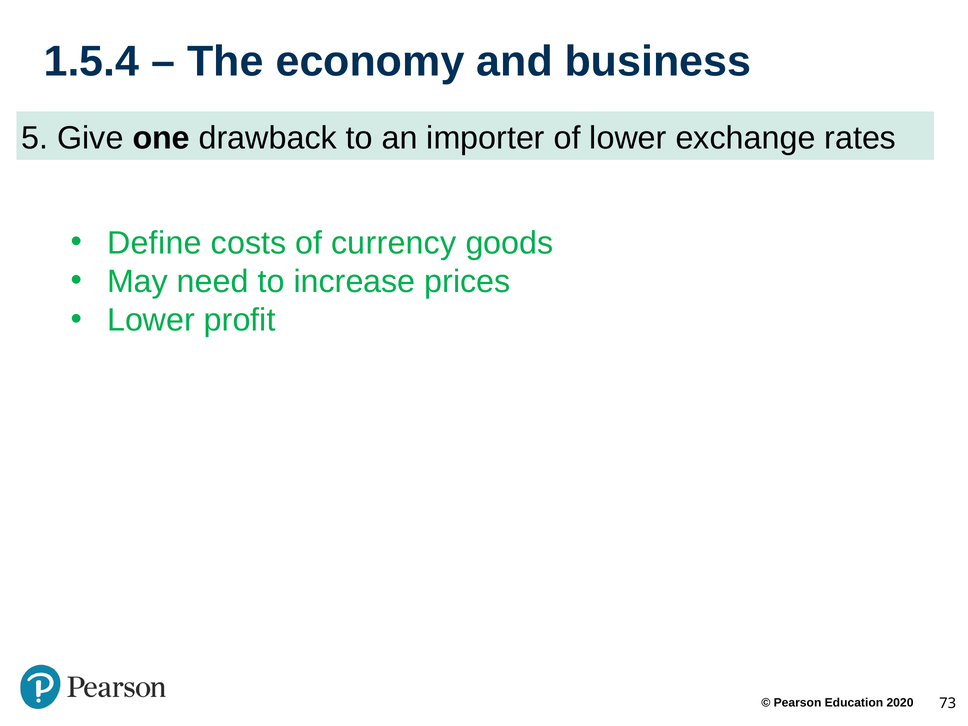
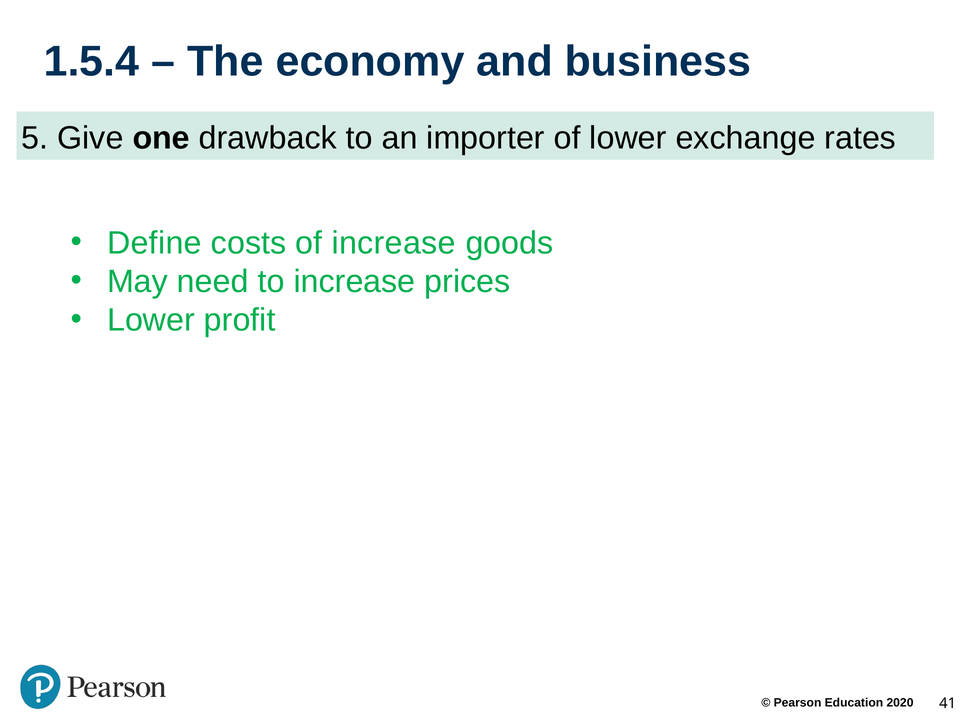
of currency: currency -> increase
73: 73 -> 41
